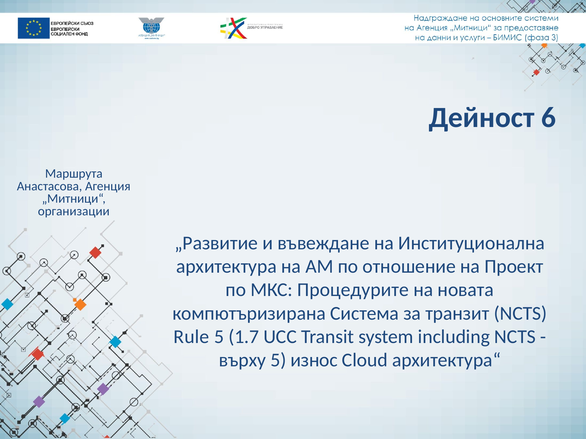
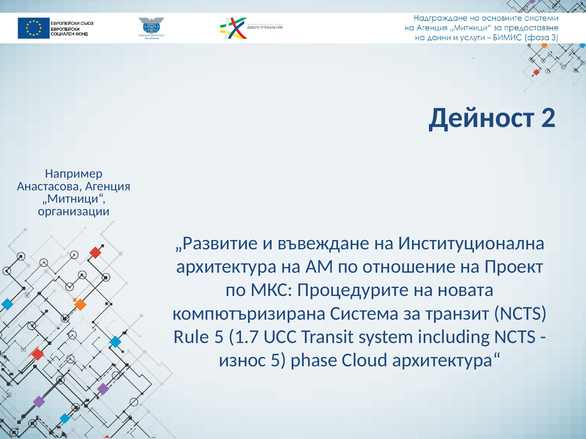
6: 6 -> 2
Маршрута: Маршрута -> Например
върху: върху -> износ
износ: износ -> phase
